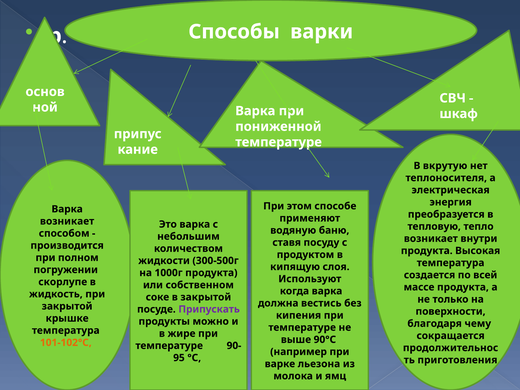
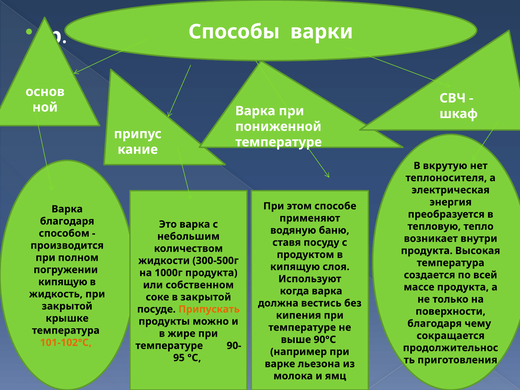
возникает at (67, 221): возникает -> благодаря
скорлупе at (63, 282): скорлупе -> кипящую
Припускать colour: purple -> orange
